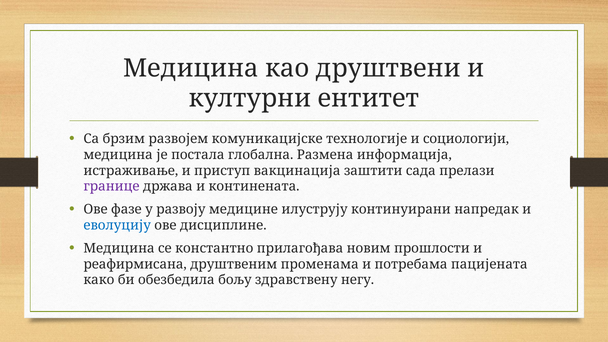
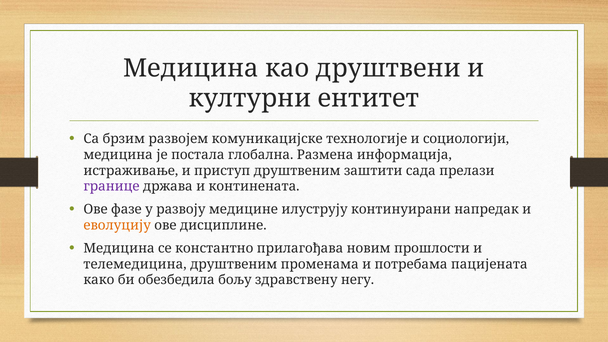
приступ вакцинација: вакцинација -> друштвеним
еволуцију colour: blue -> orange
реафирмисана: реафирмисана -> телемедицина
